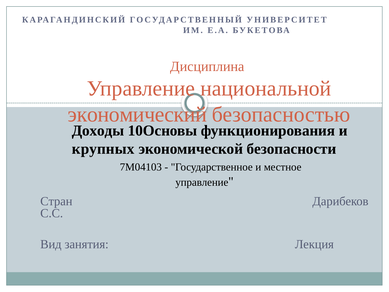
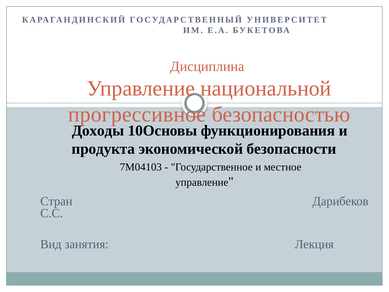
экономический: экономический -> прогрессивное
крупных: крупных -> продукта
